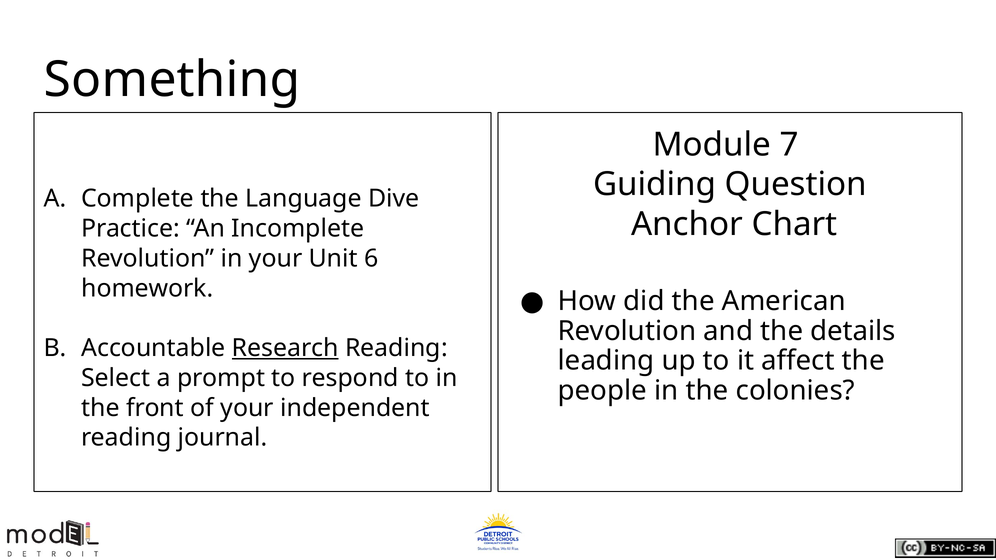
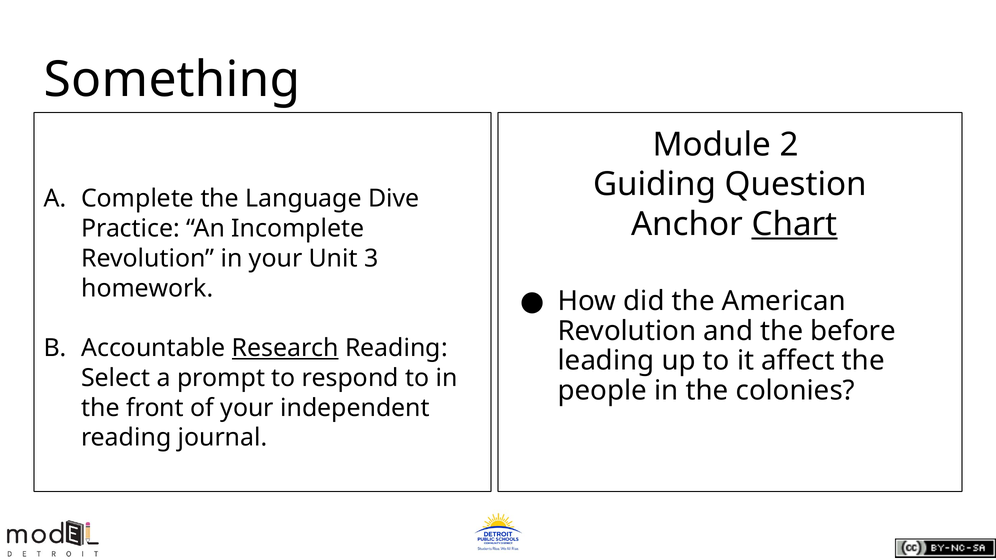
7: 7 -> 2
Chart underline: none -> present
6: 6 -> 3
details: details -> before
